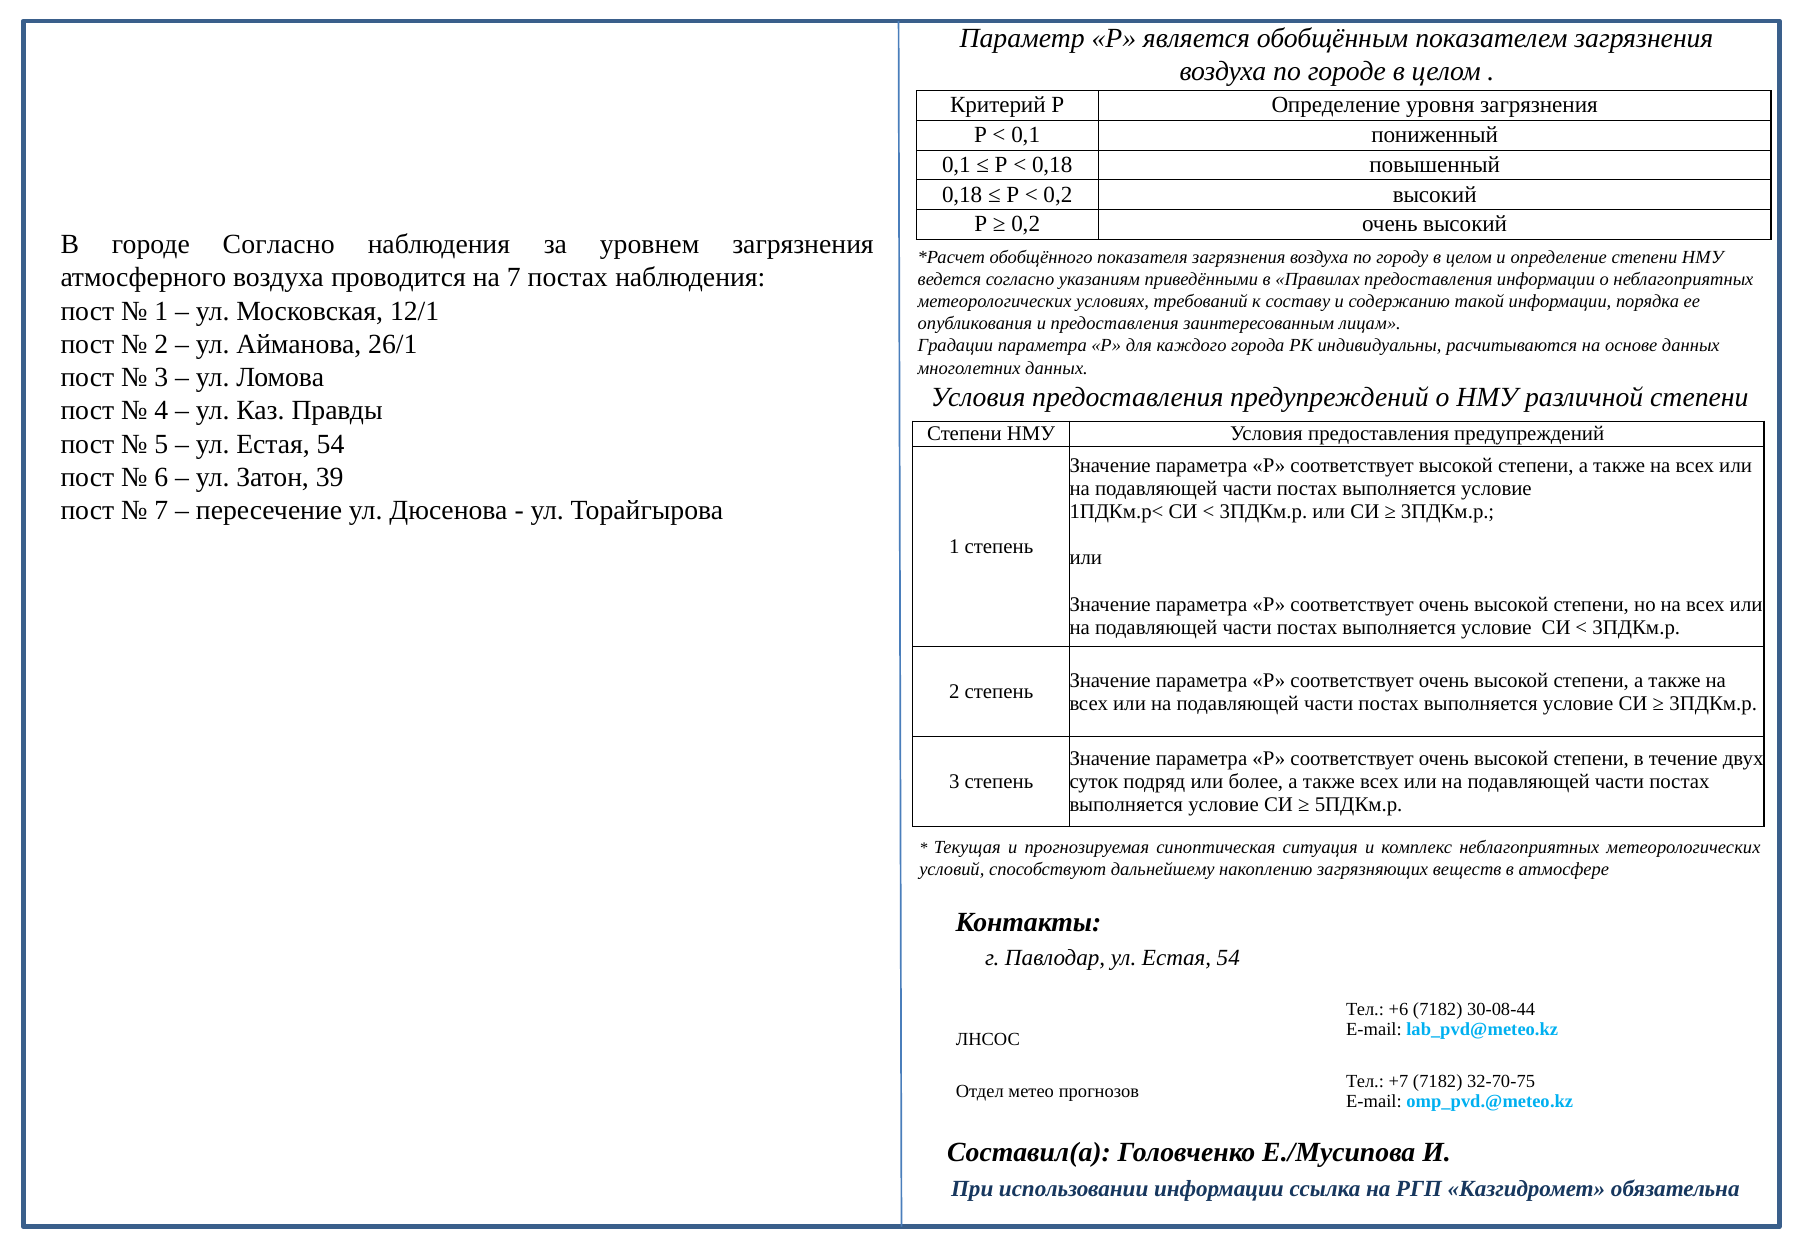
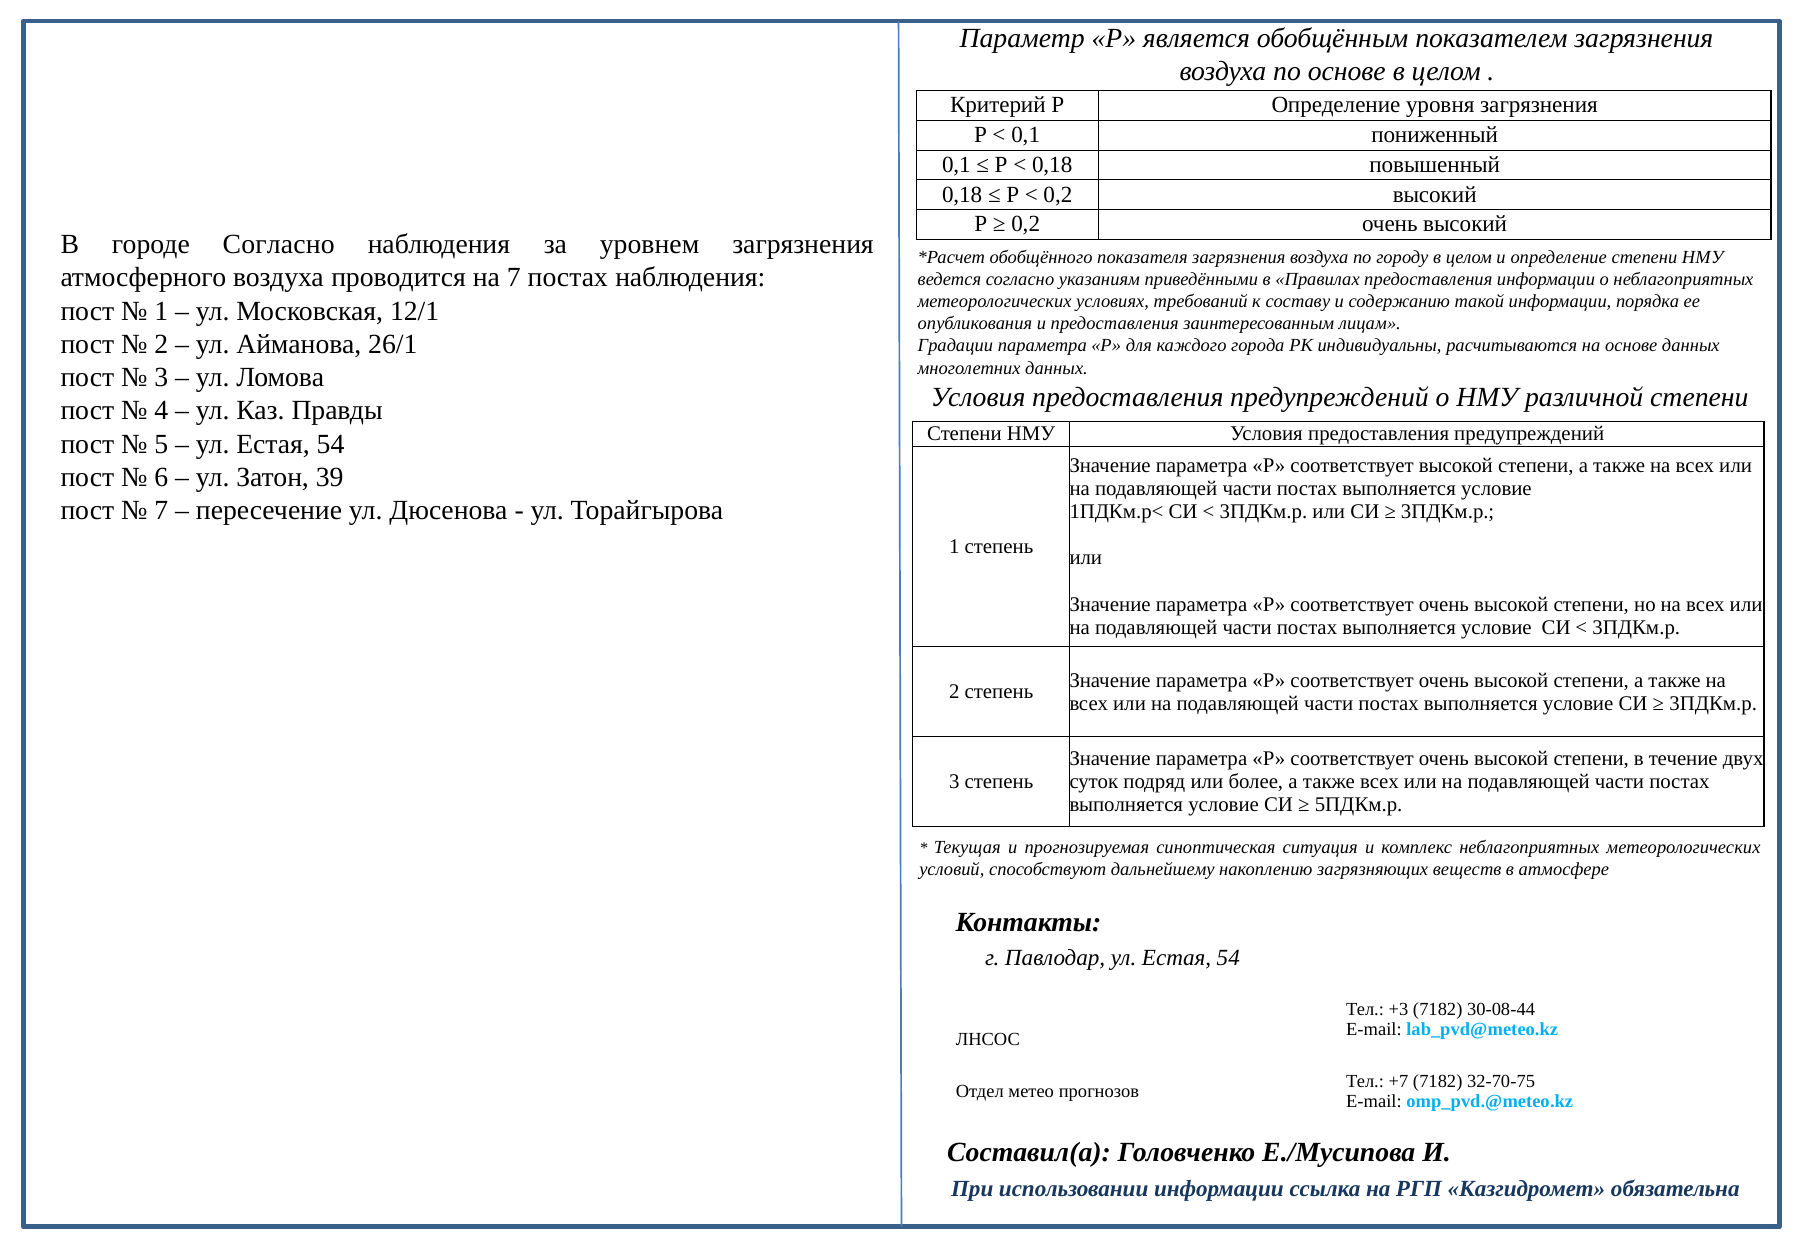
по городе: городе -> основе
+6: +6 -> +3
